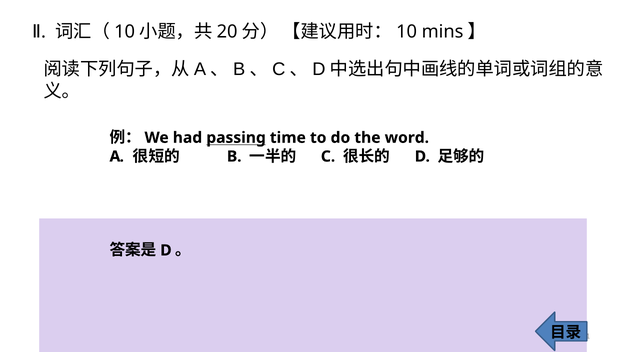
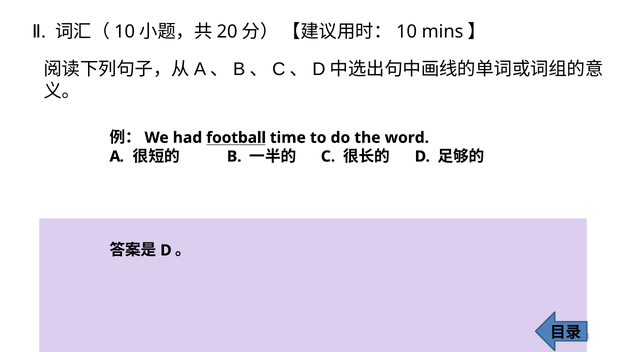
passing: passing -> football
